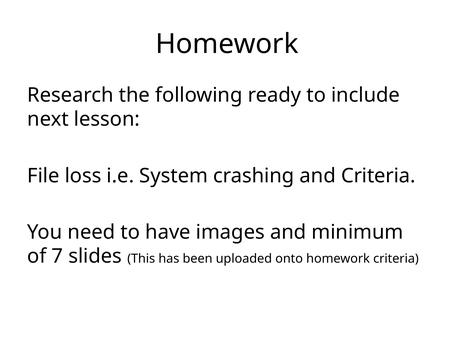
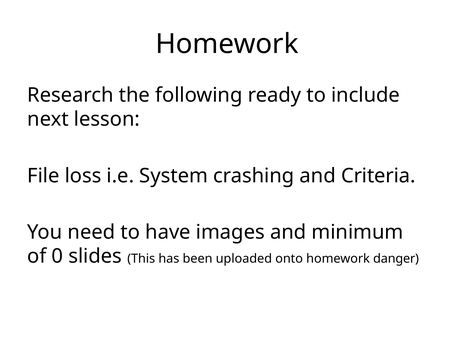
7: 7 -> 0
homework criteria: criteria -> danger
